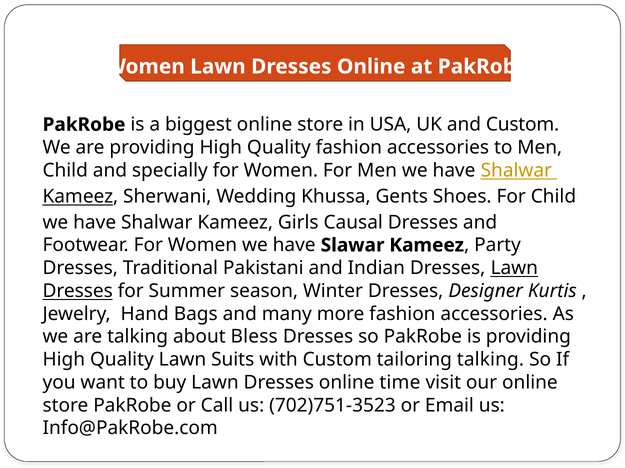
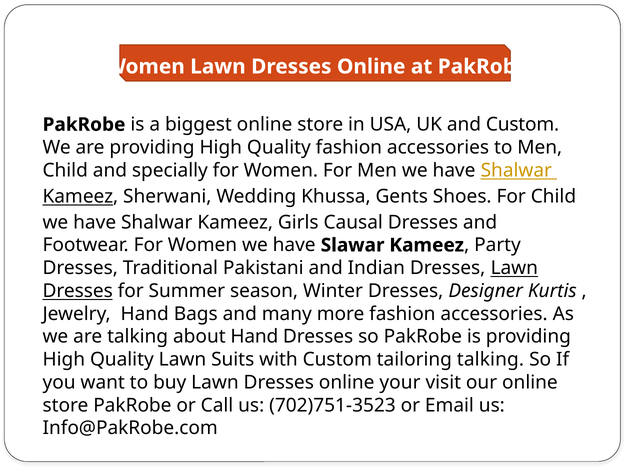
about Bless: Bless -> Hand
time: time -> your
